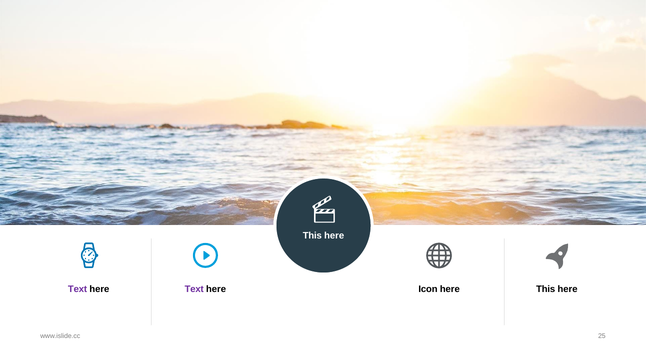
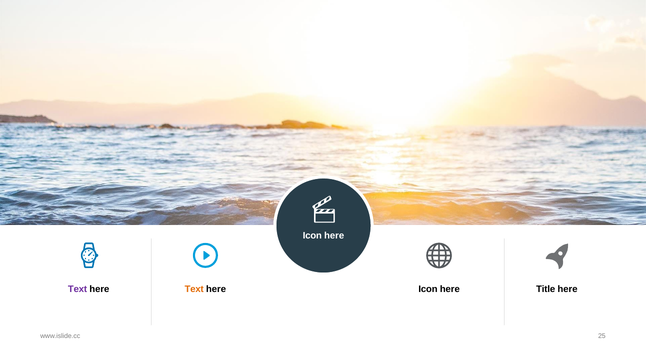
This at (312, 236): This -> Icon
Text at (194, 289) colour: purple -> orange
This at (546, 289): This -> Title
